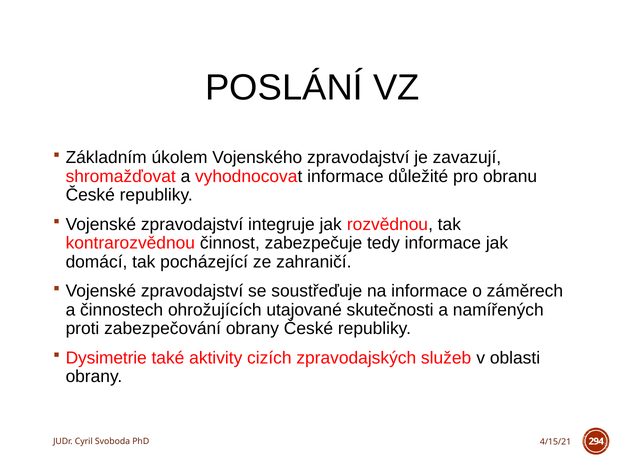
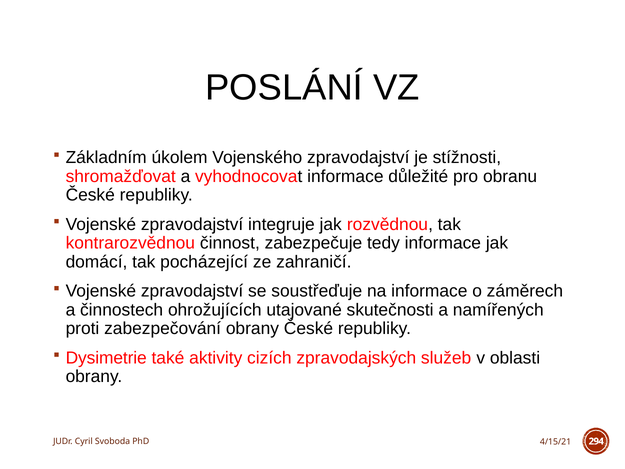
zavazují: zavazují -> stížnosti
